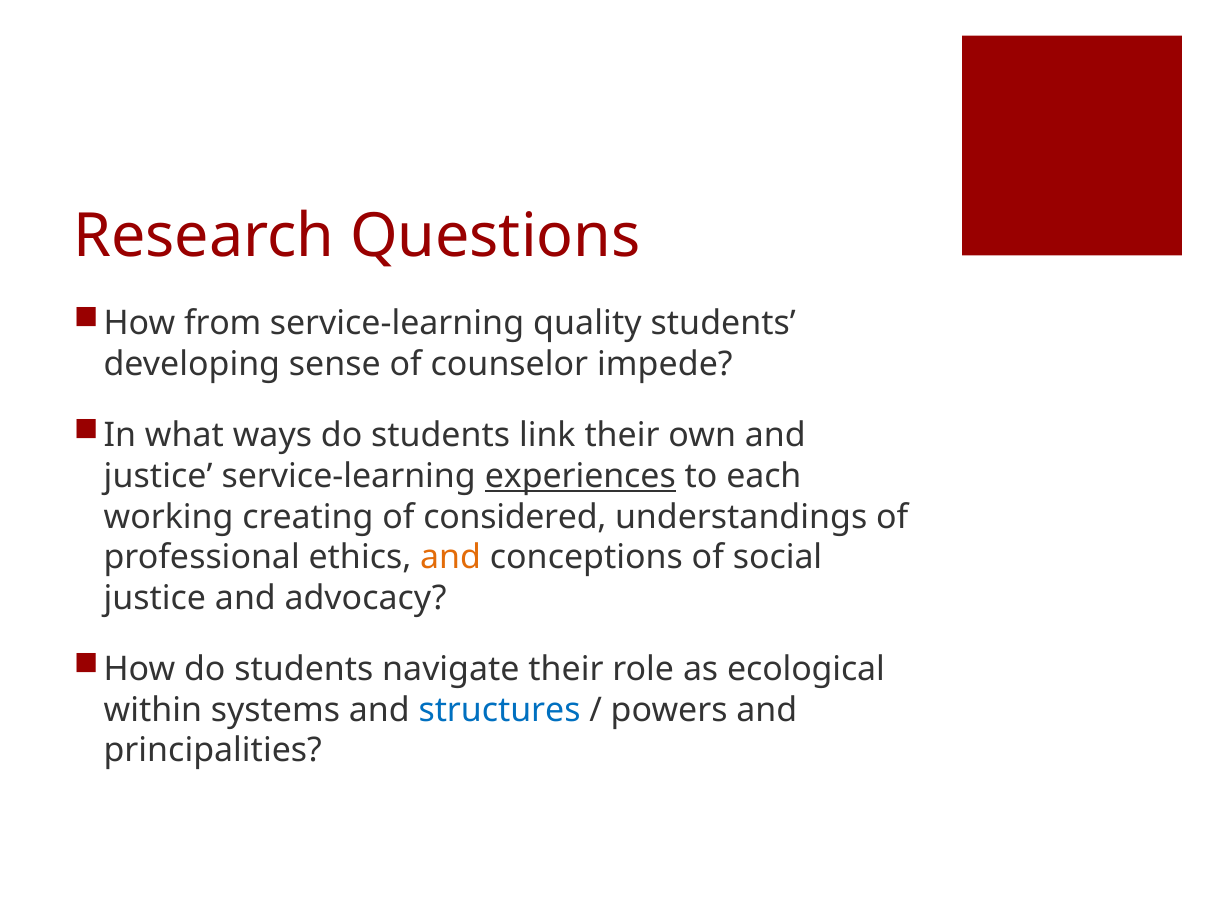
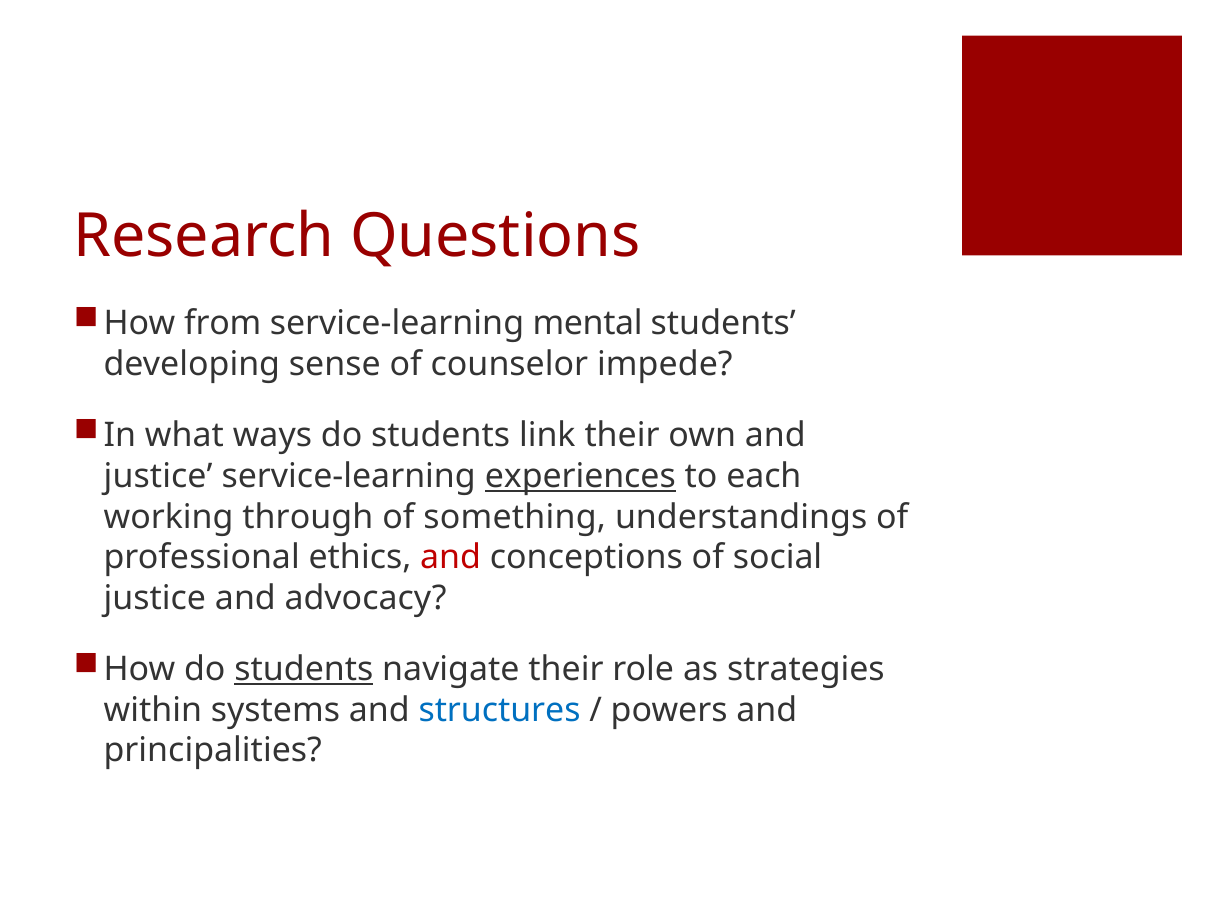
quality: quality -> mental
creating: creating -> through
considered: considered -> something
and at (451, 558) colour: orange -> red
students at (304, 669) underline: none -> present
ecological: ecological -> strategies
